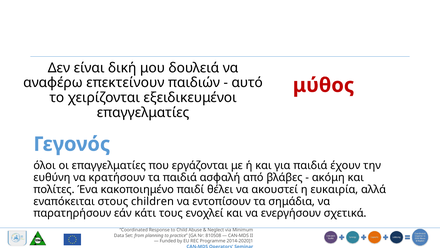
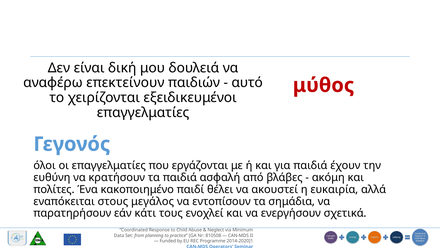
children: children -> μεγάλος
